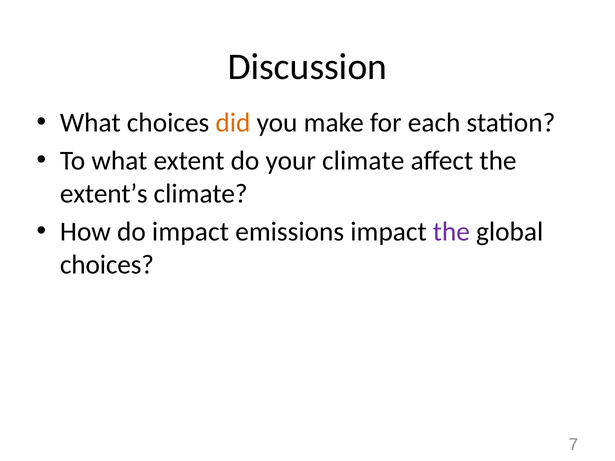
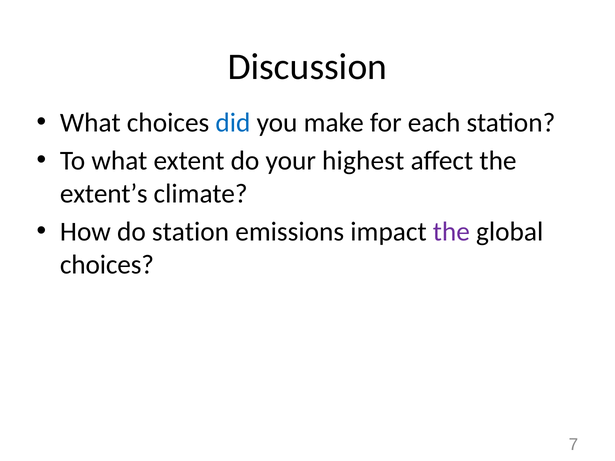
did colour: orange -> blue
your climate: climate -> highest
do impact: impact -> station
